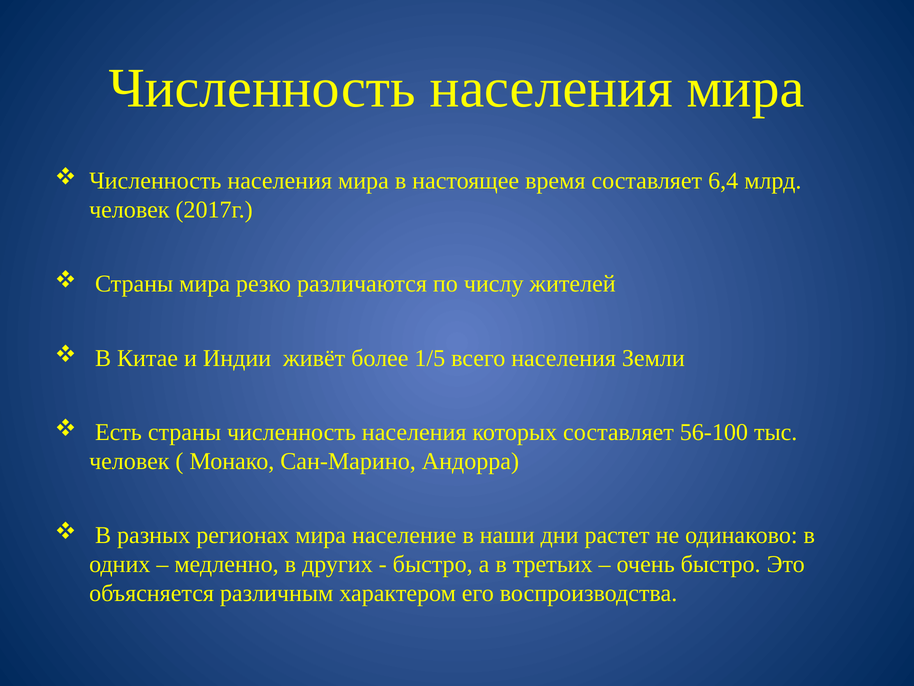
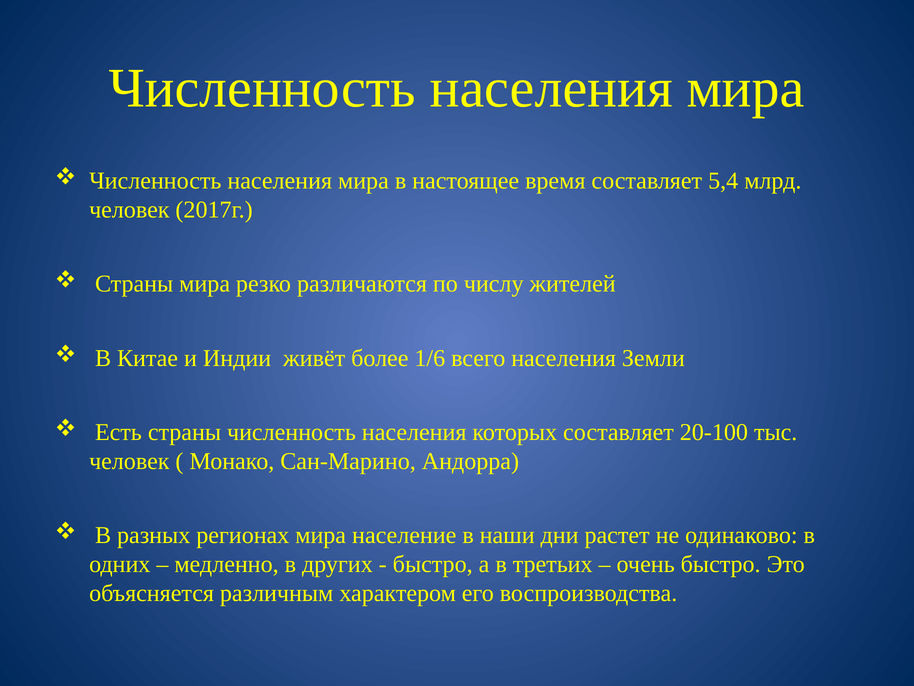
6,4: 6,4 -> 5,4
1/5: 1/5 -> 1/6
56-100: 56-100 -> 20-100
